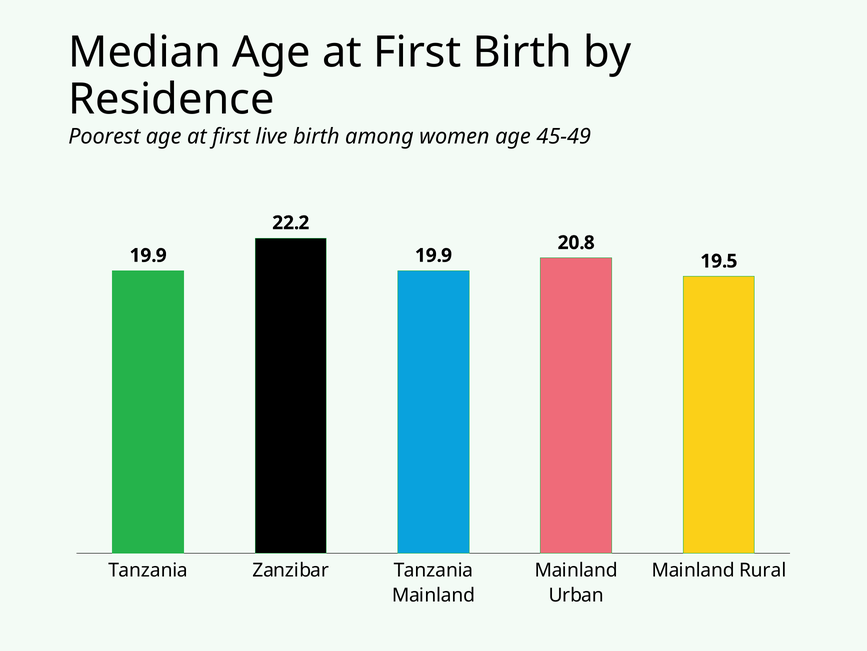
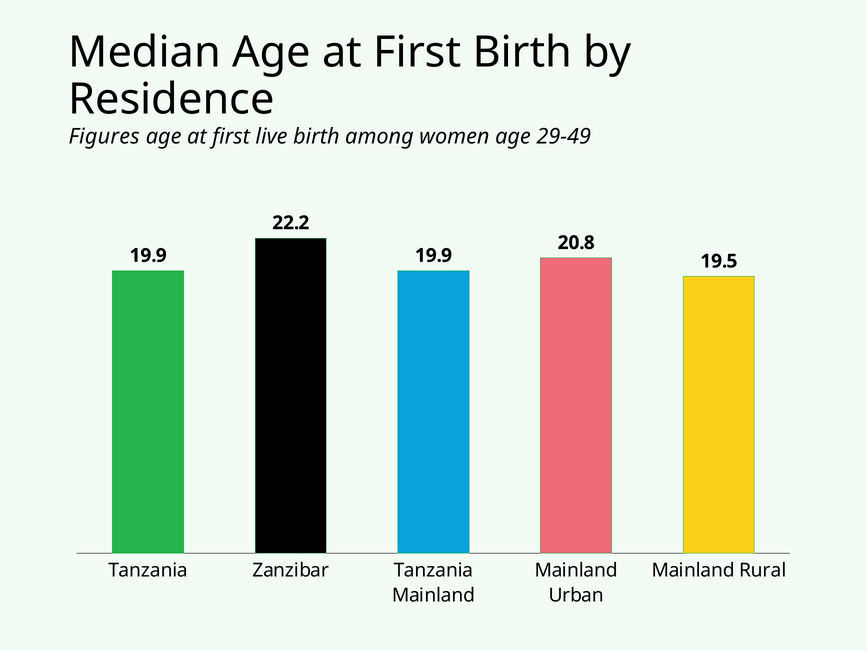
Poorest: Poorest -> Figures
45-49: 45-49 -> 29-49
